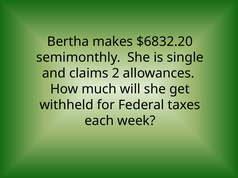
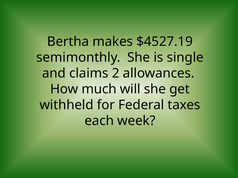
$6832.20: $6832.20 -> $4527.19
